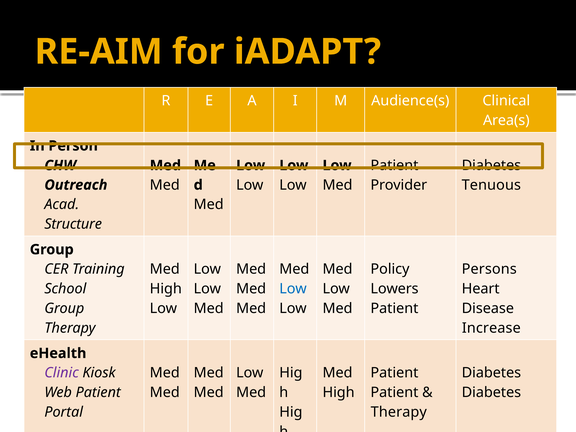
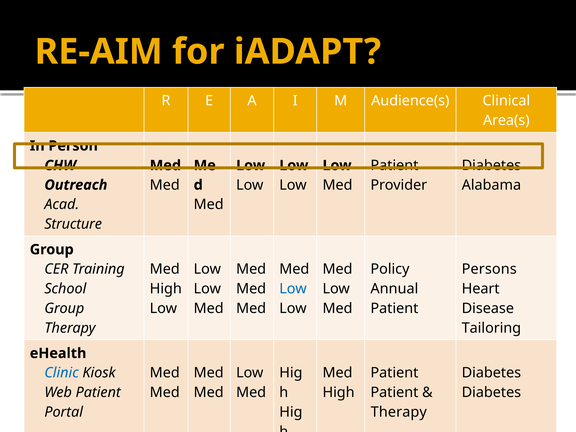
Tenuous: Tenuous -> Alabama
Lowers: Lowers -> Annual
Increase: Increase -> Tailoring
Clinic colour: purple -> blue
